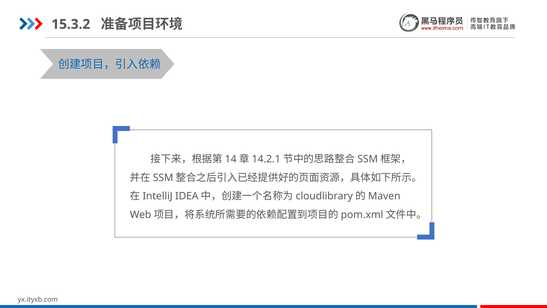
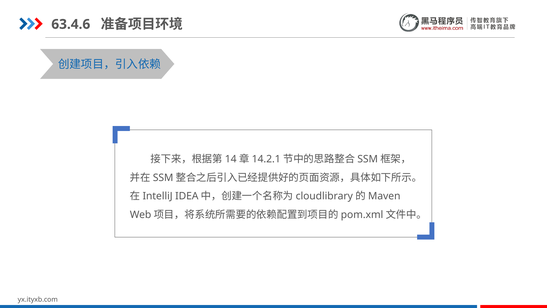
15.3.2: 15.3.2 -> 63.4.6
